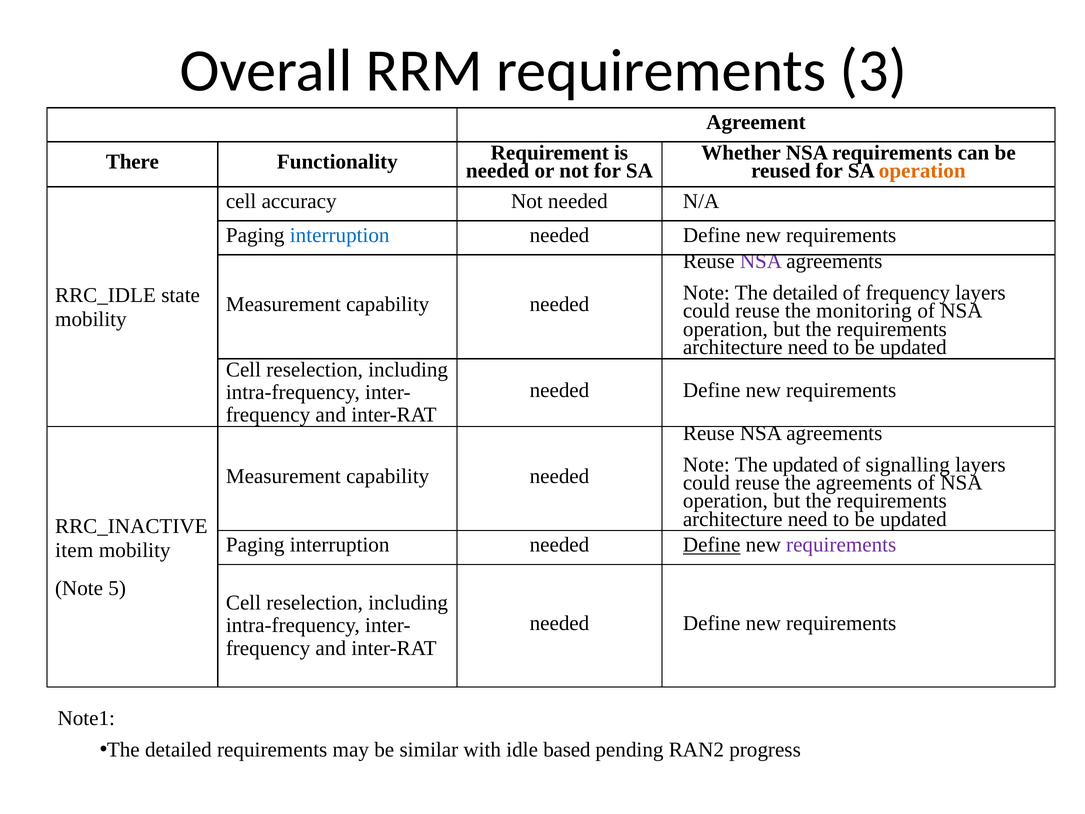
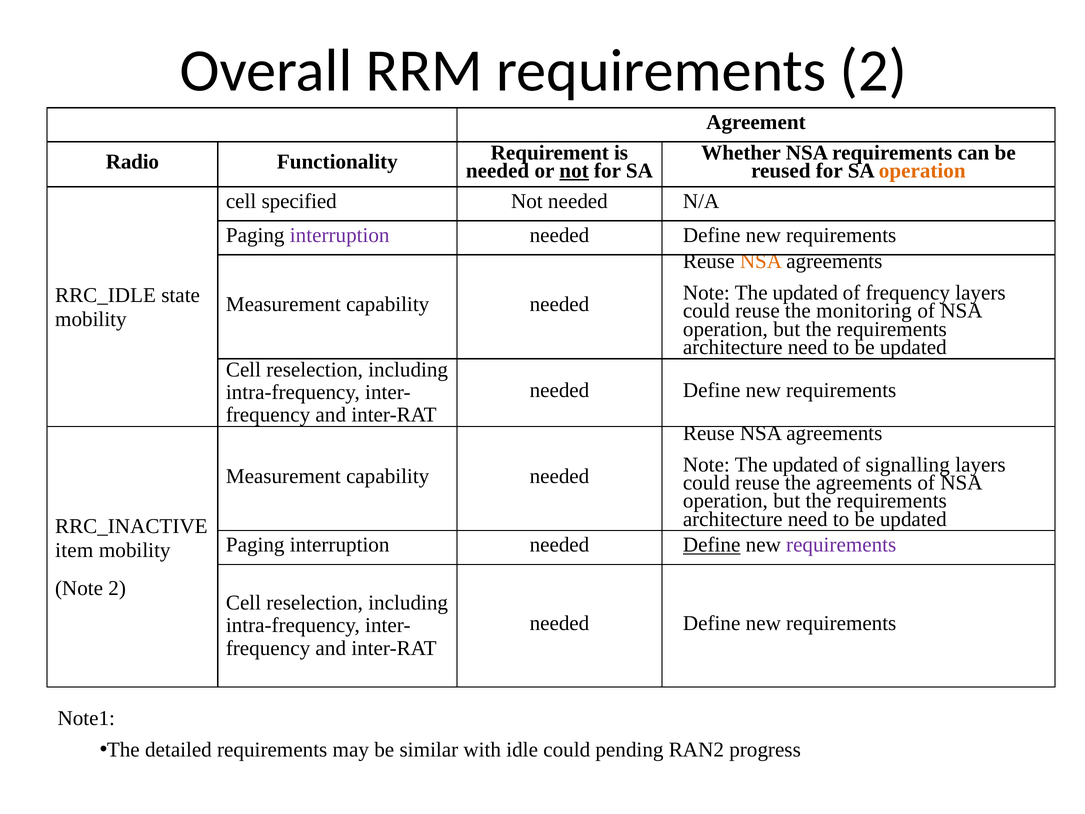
requirements 3: 3 -> 2
There: There -> Radio
not at (574, 171) underline: none -> present
accuracy: accuracy -> specified
interruption at (340, 235) colour: blue -> purple
NSA at (761, 261) colour: purple -> orange
detailed at (805, 293): detailed -> updated
Note 5: 5 -> 2
idle based: based -> could
